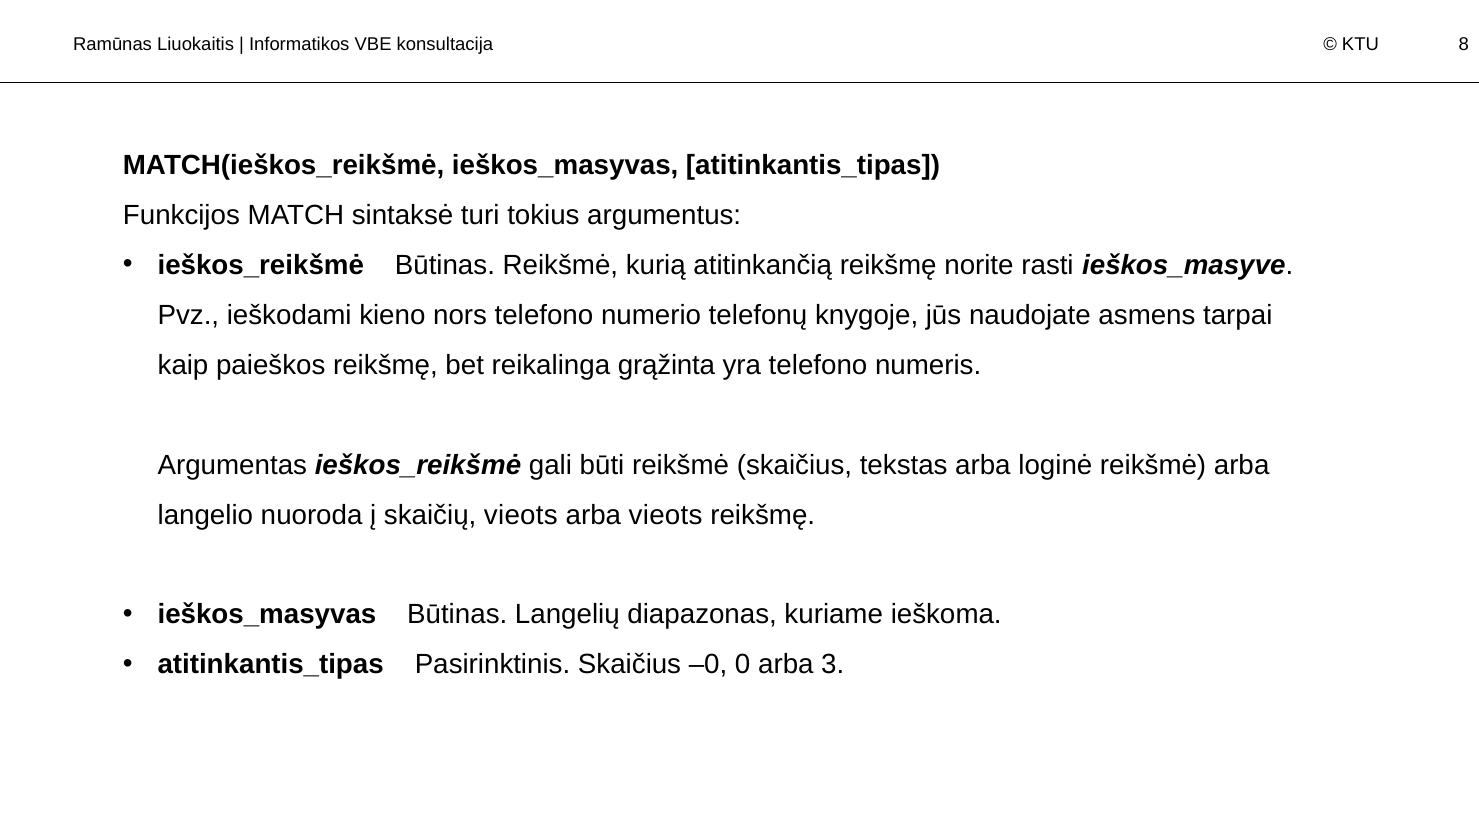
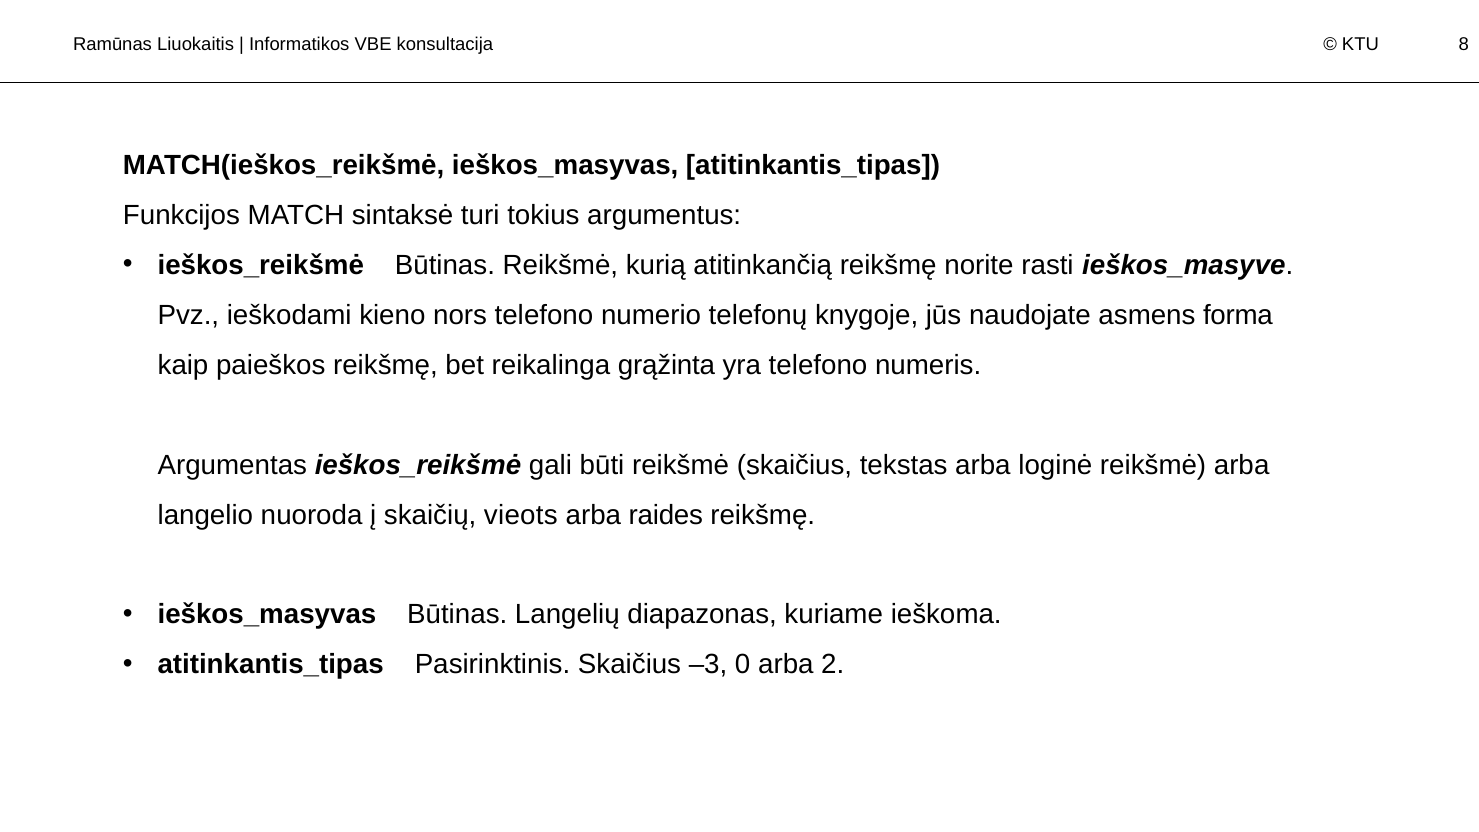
tarpai: tarpai -> forma
arba vieots: vieots -> raides
–0: –0 -> –3
3: 3 -> 2
